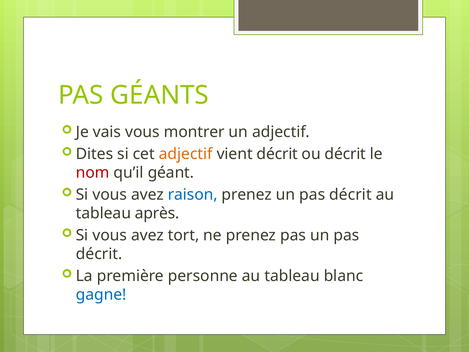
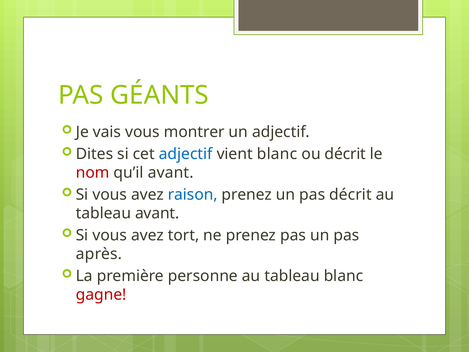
adjectif at (186, 154) colour: orange -> blue
vient décrit: décrit -> blanc
qu’il géant: géant -> avant
tableau après: après -> avant
décrit at (99, 254): décrit -> après
gagne colour: blue -> red
